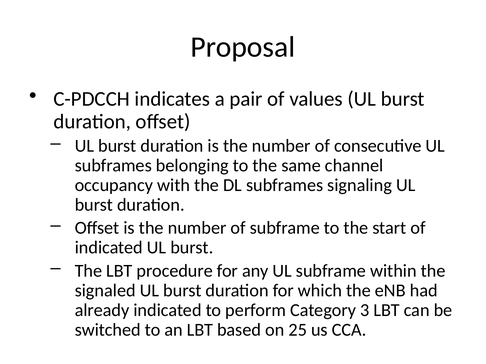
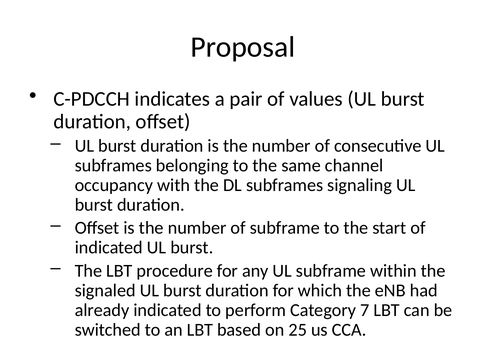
3: 3 -> 7
